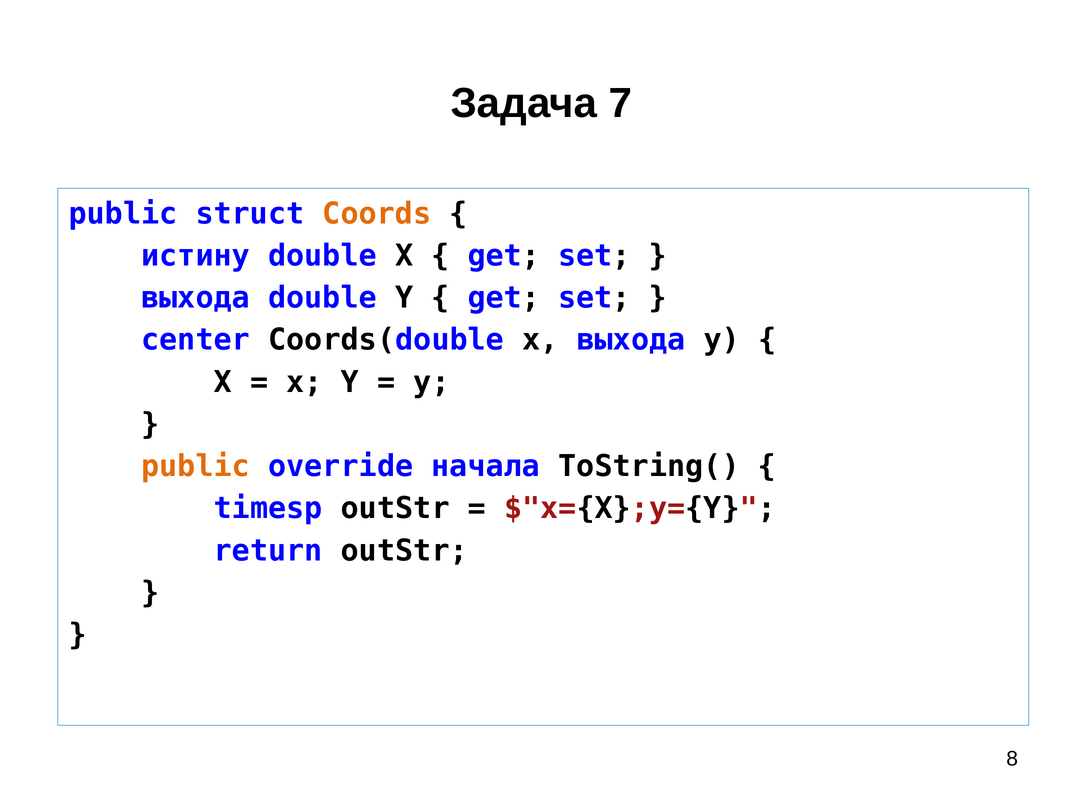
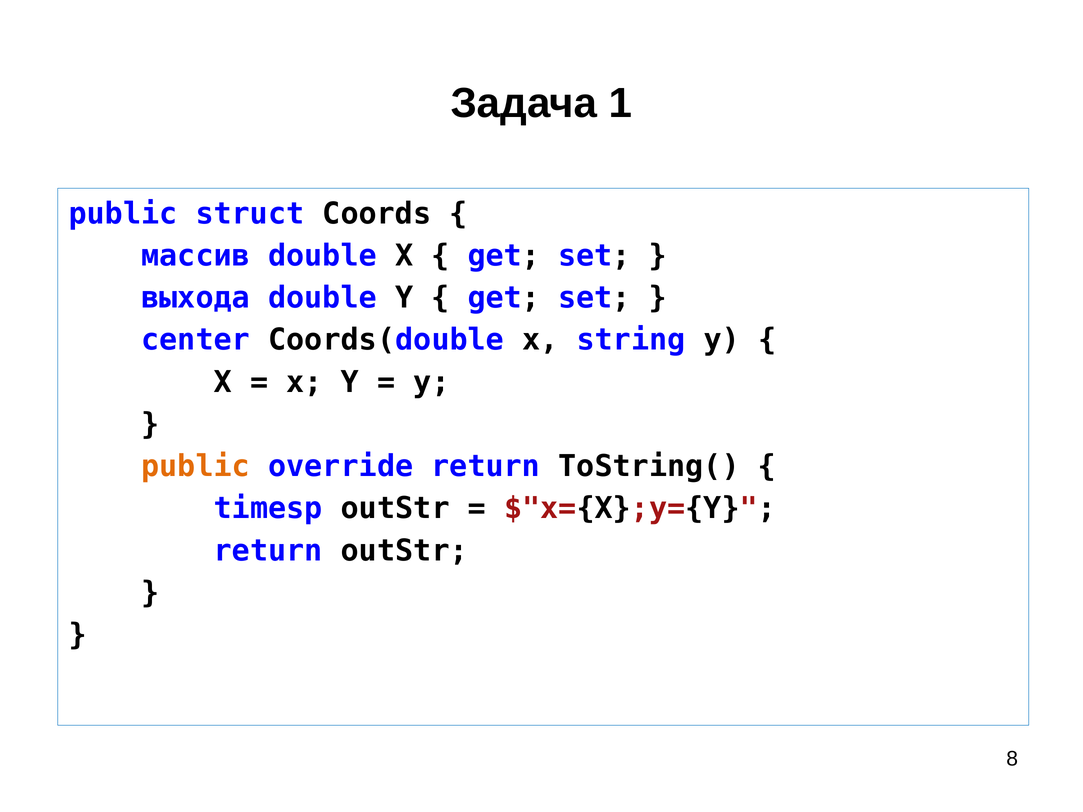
7: 7 -> 1
Coords colour: orange -> black
истину: истину -> массив
x выхода: выхода -> string
override начала: начала -> return
